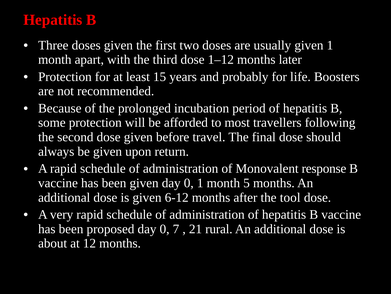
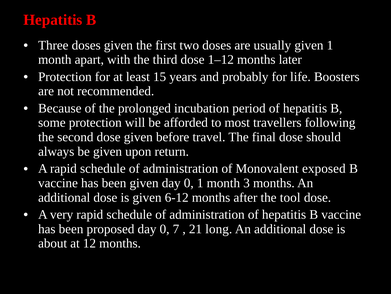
response: response -> exposed
5: 5 -> 3
rural: rural -> long
